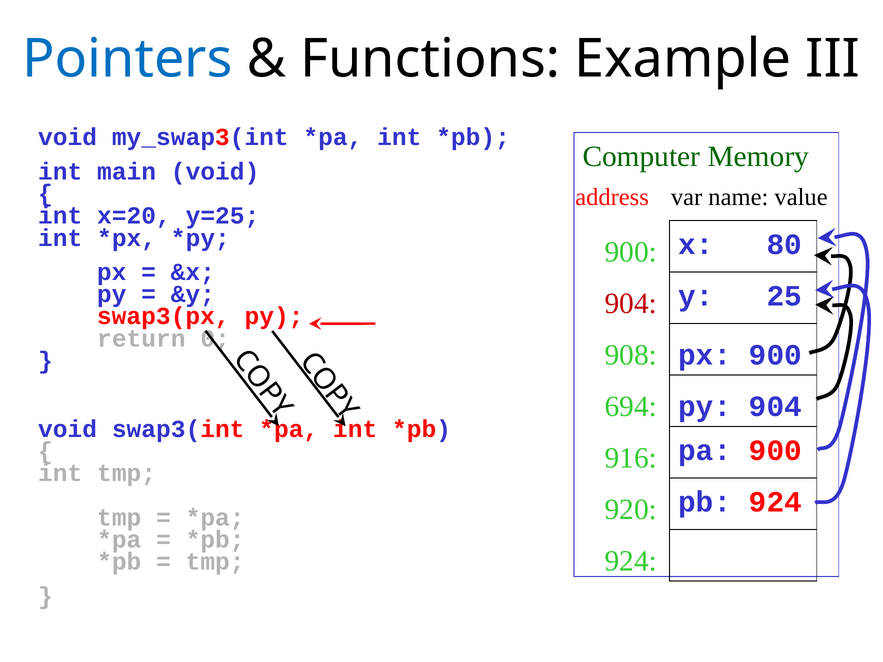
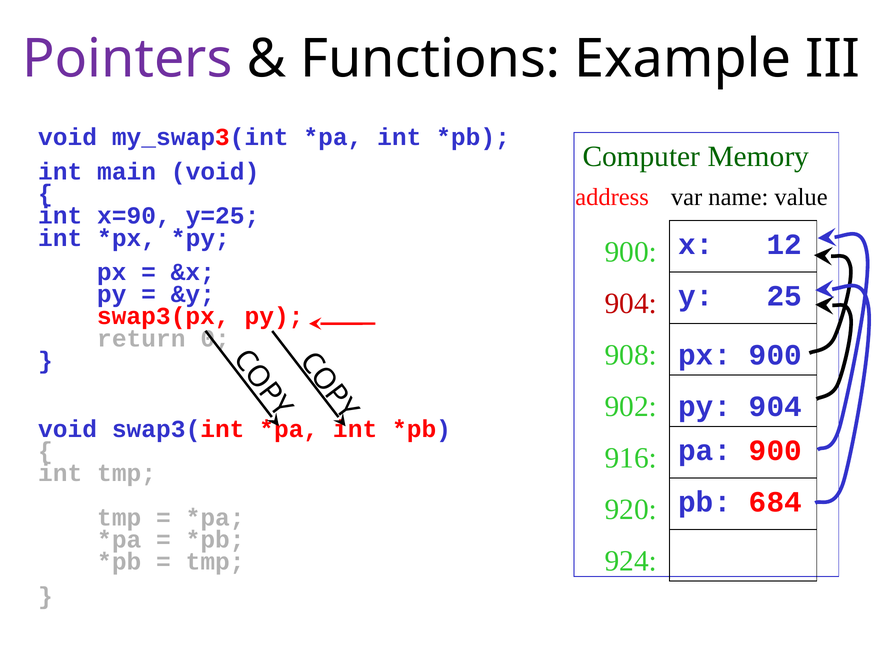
Pointers colour: blue -> purple
x=20: x=20 -> x=90
80: 80 -> 12
694: 694 -> 902
pb 924: 924 -> 684
